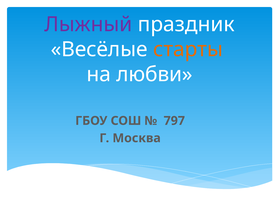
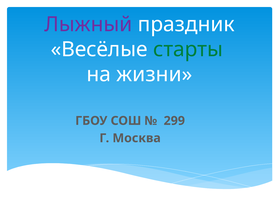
старты colour: orange -> green
любви: любви -> жизни
797: 797 -> 299
